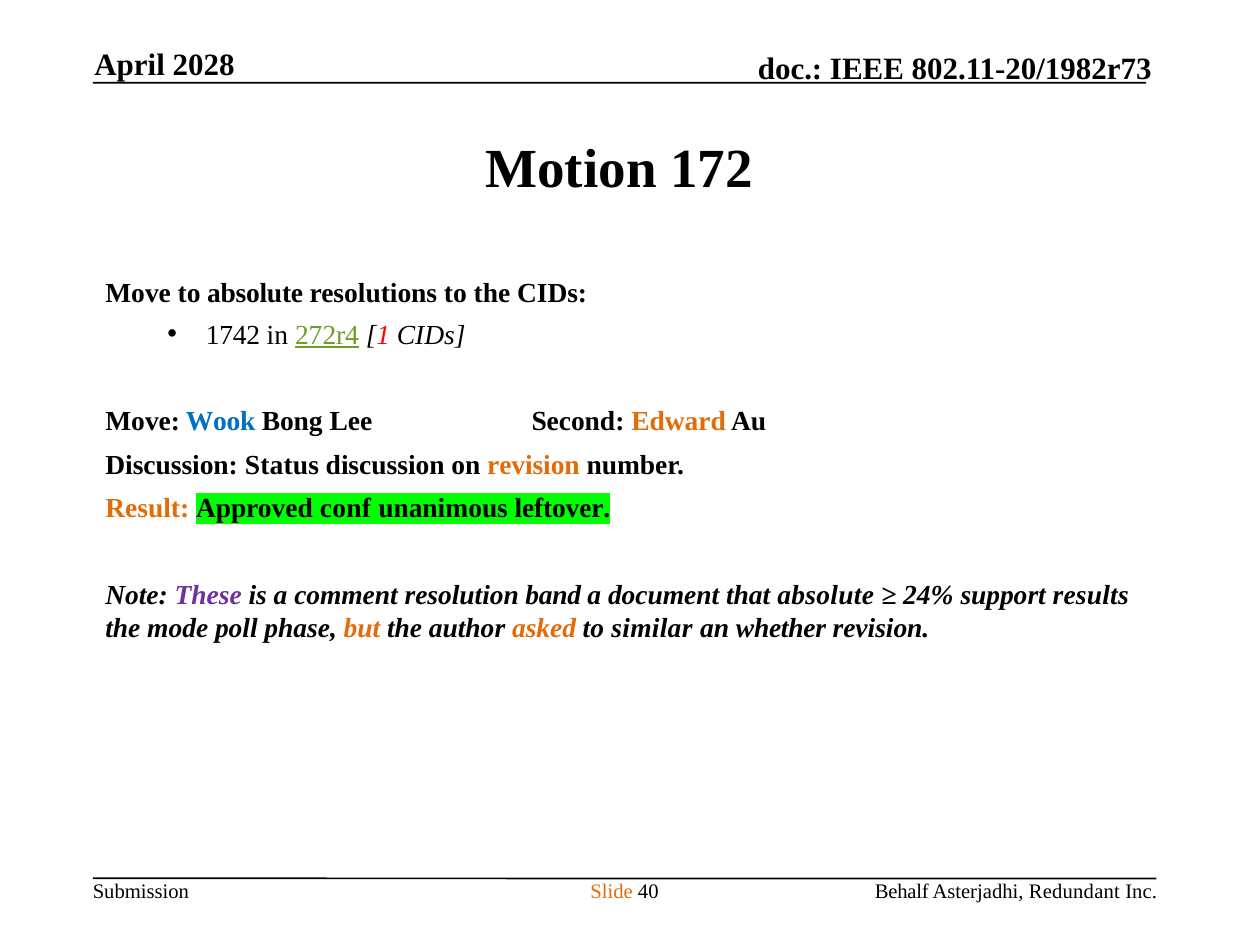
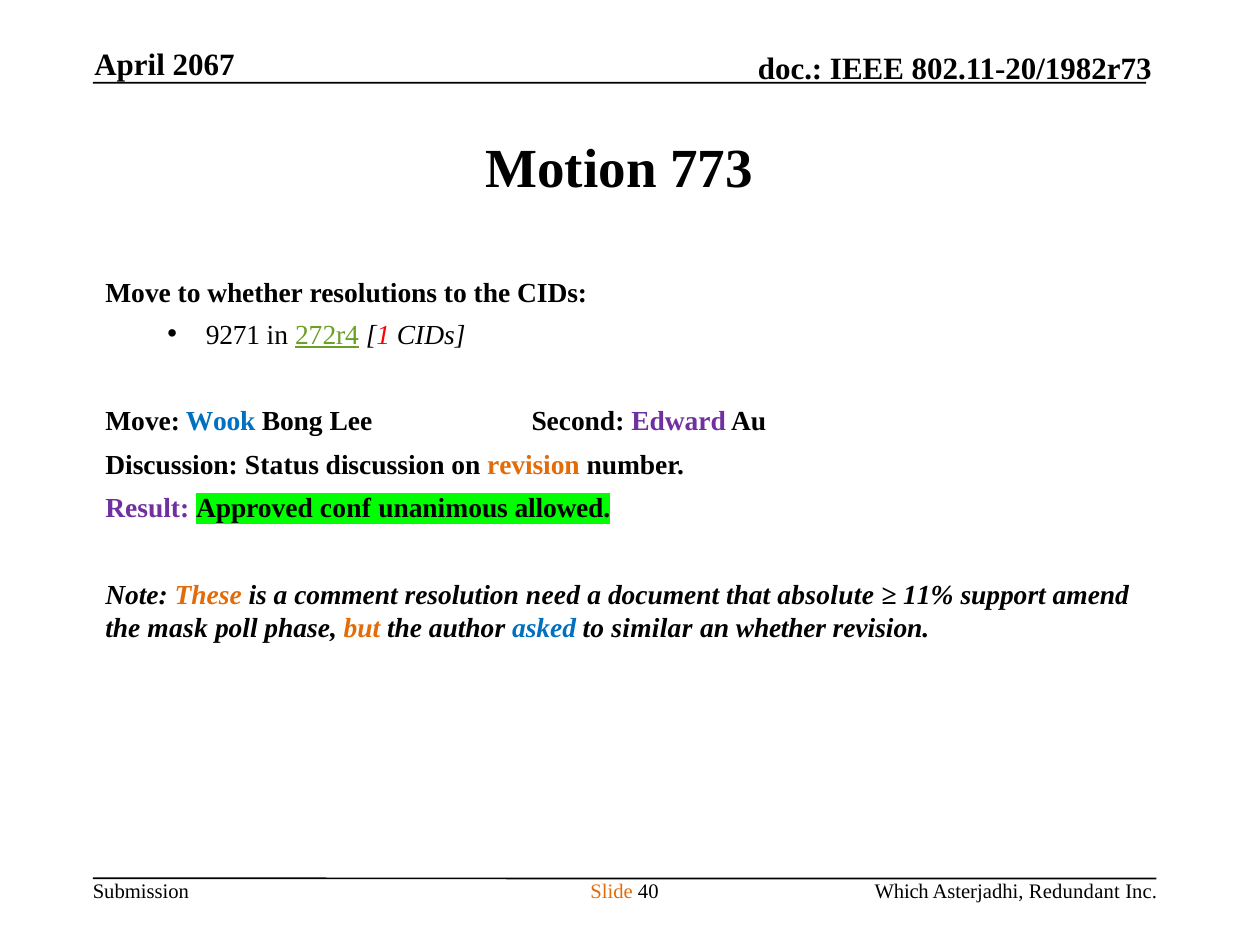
2028: 2028 -> 2067
172: 172 -> 773
to absolute: absolute -> whether
1742: 1742 -> 9271
Edward colour: orange -> purple
Result colour: orange -> purple
leftover: leftover -> allowed
These colour: purple -> orange
band: band -> need
24%: 24% -> 11%
results: results -> amend
mode: mode -> mask
asked colour: orange -> blue
Behalf: Behalf -> Which
